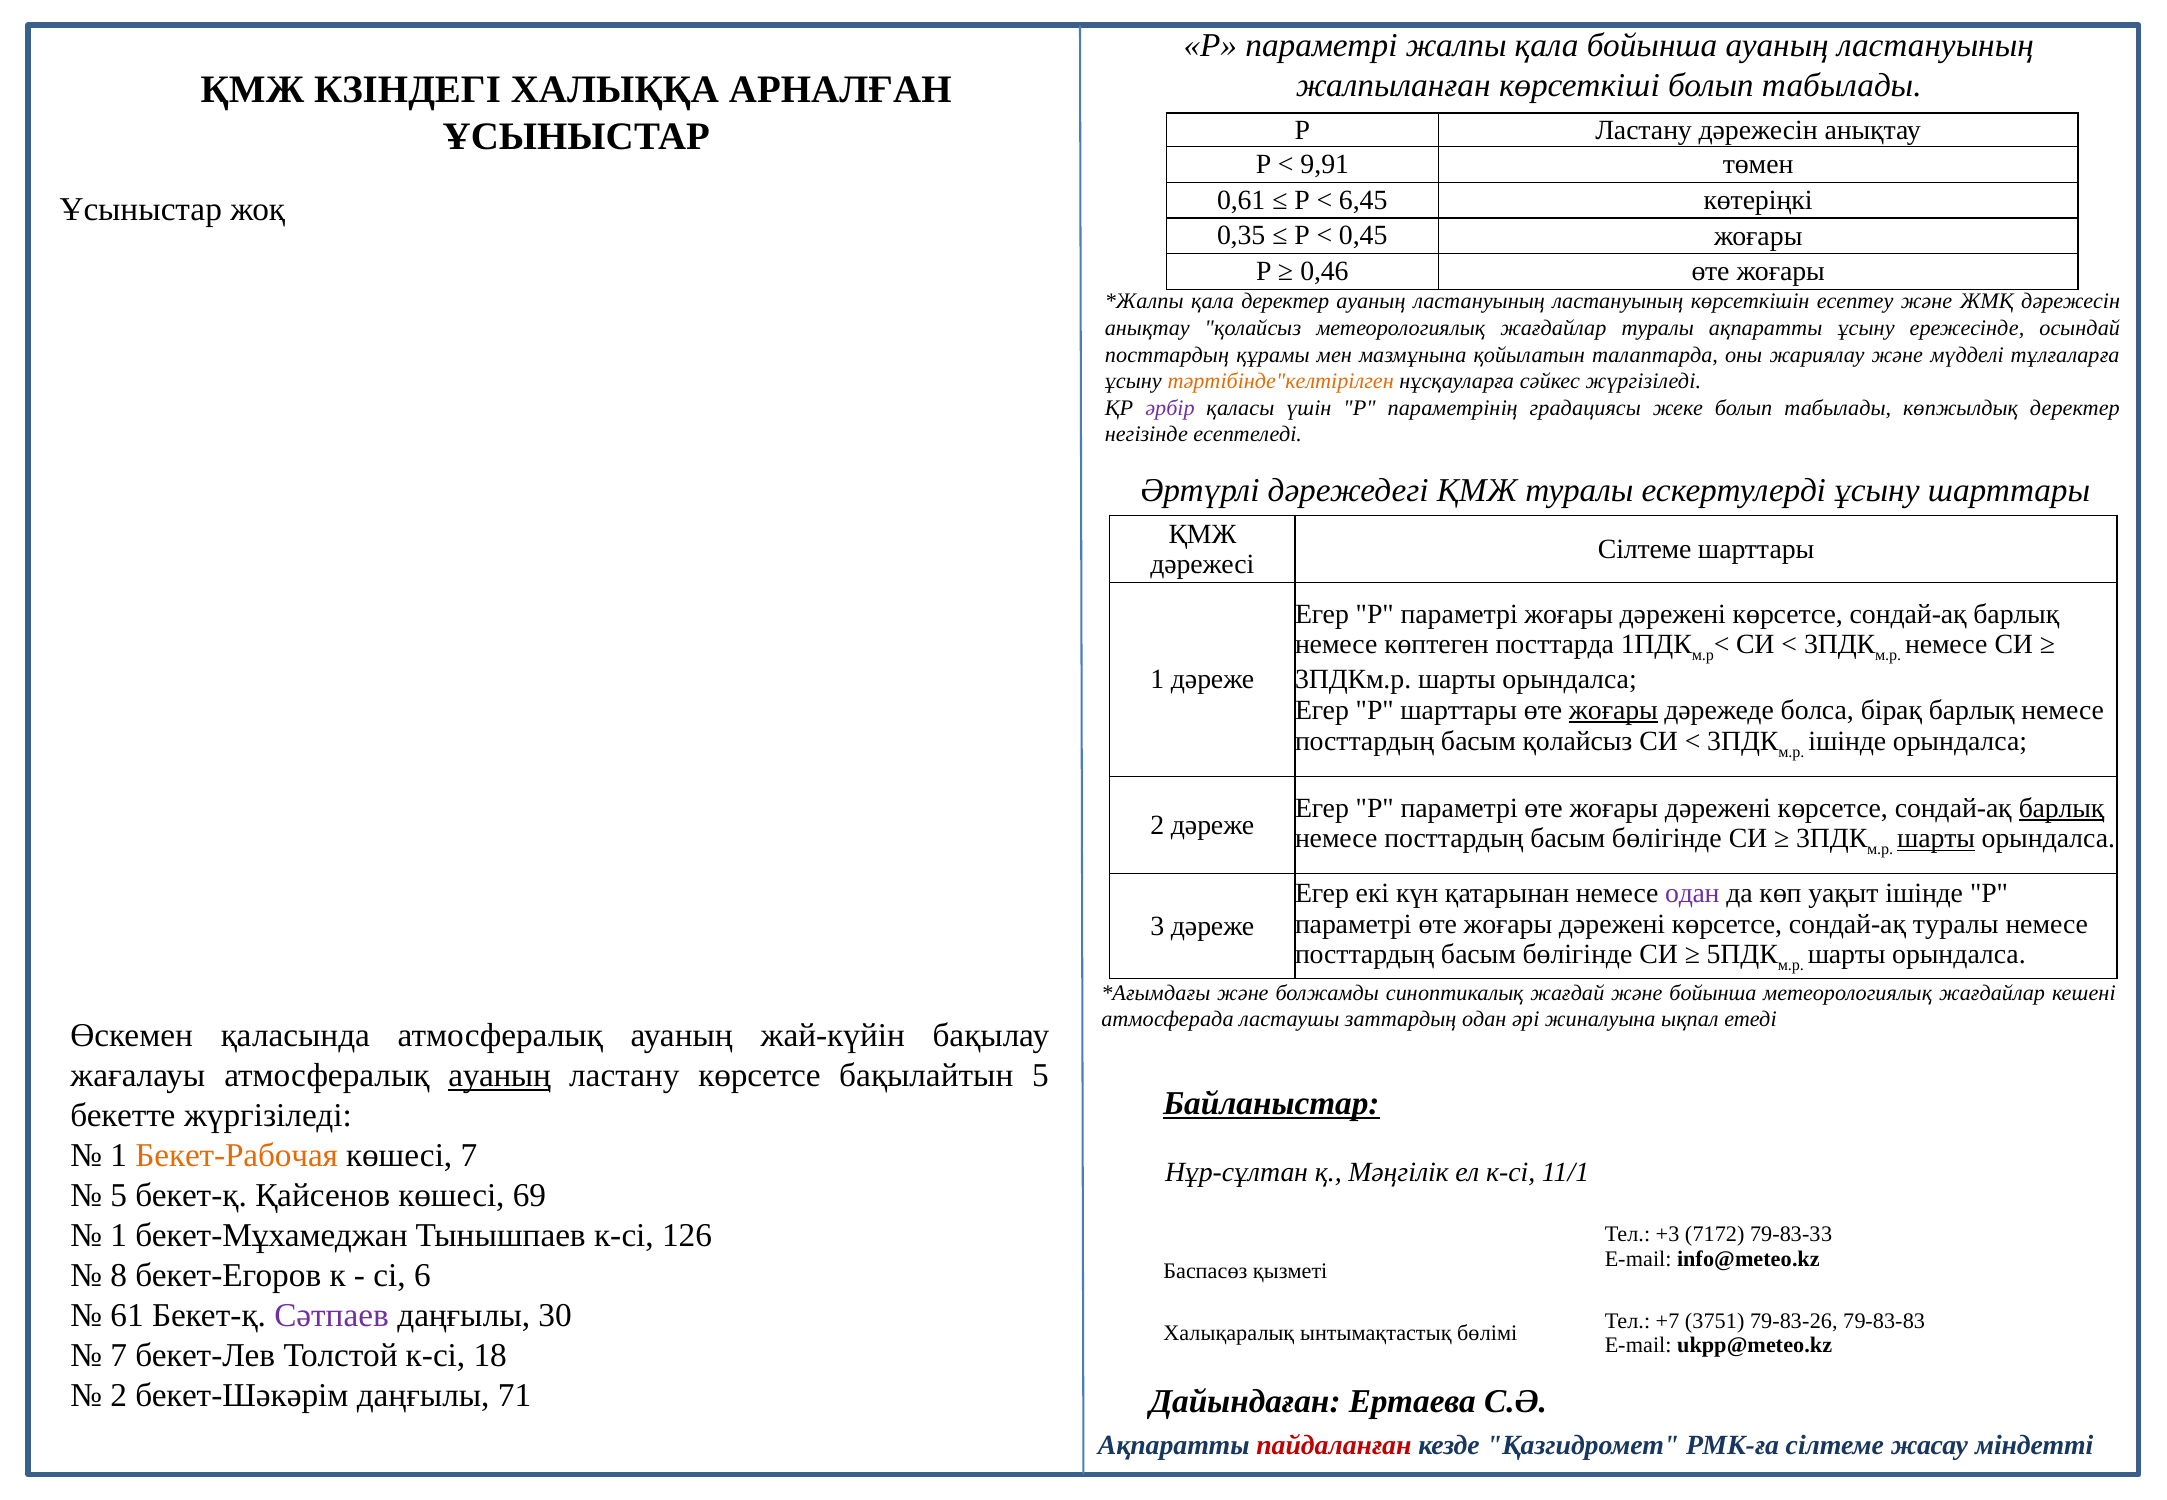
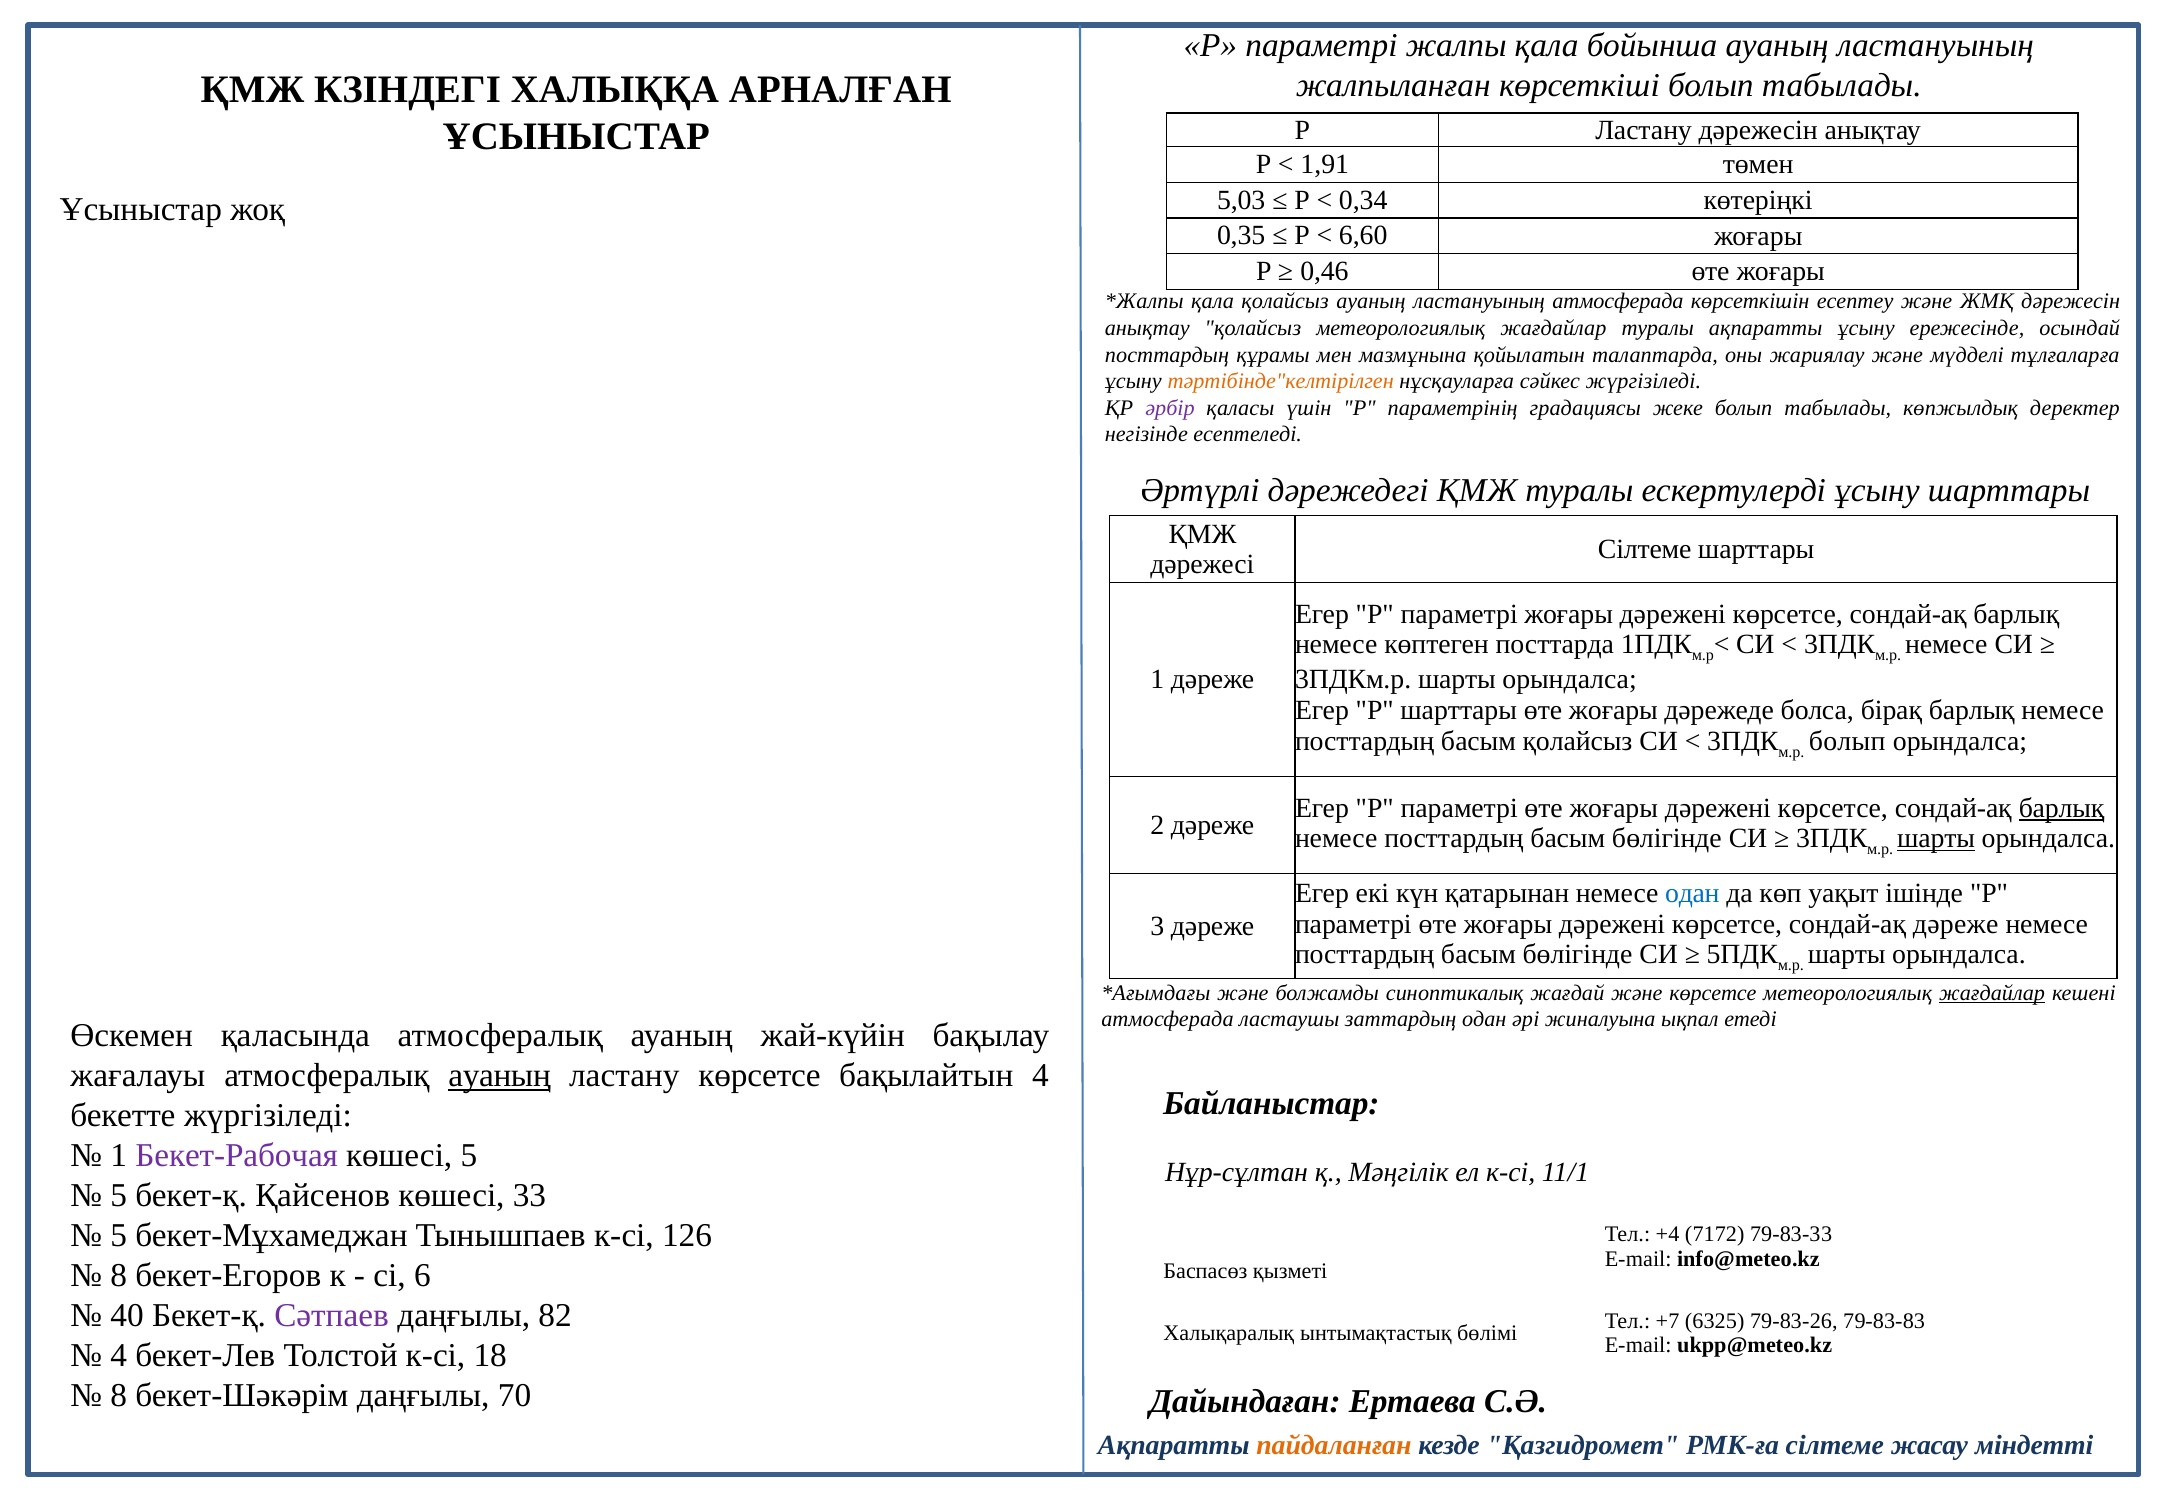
9,91: 9,91 -> 1,91
0,61: 0,61 -> 5,03
6,45: 6,45 -> 0,34
0,45: 0,45 -> 6,60
қала деректер: деректер -> қолайсыз
ластануының ластануының: ластануының -> атмосферада
жоғары at (1613, 710) underline: present -> none
ішінде at (1847, 741): ішінде -> болып
одан at (1692, 894) colour: purple -> blue
сондай-ақ туралы: туралы -> дәреже
және бойынша: бойынша -> көрсетсе
жағдайлар at (1992, 993) underline: none -> present
бақылайтын 5: 5 -> 4
Байланыстар underline: present -> none
Бекет-Рабочая colour: orange -> purple
көшесі 7: 7 -> 5
69: 69 -> 33
1 at (119, 1236): 1 -> 5
+3: +3 -> +4
61: 61 -> 40
30: 30 -> 82
3751: 3751 -> 6325
7 at (119, 1356): 7 -> 4
2 at (119, 1396): 2 -> 8
71: 71 -> 70
пайдаланған colour: red -> orange
